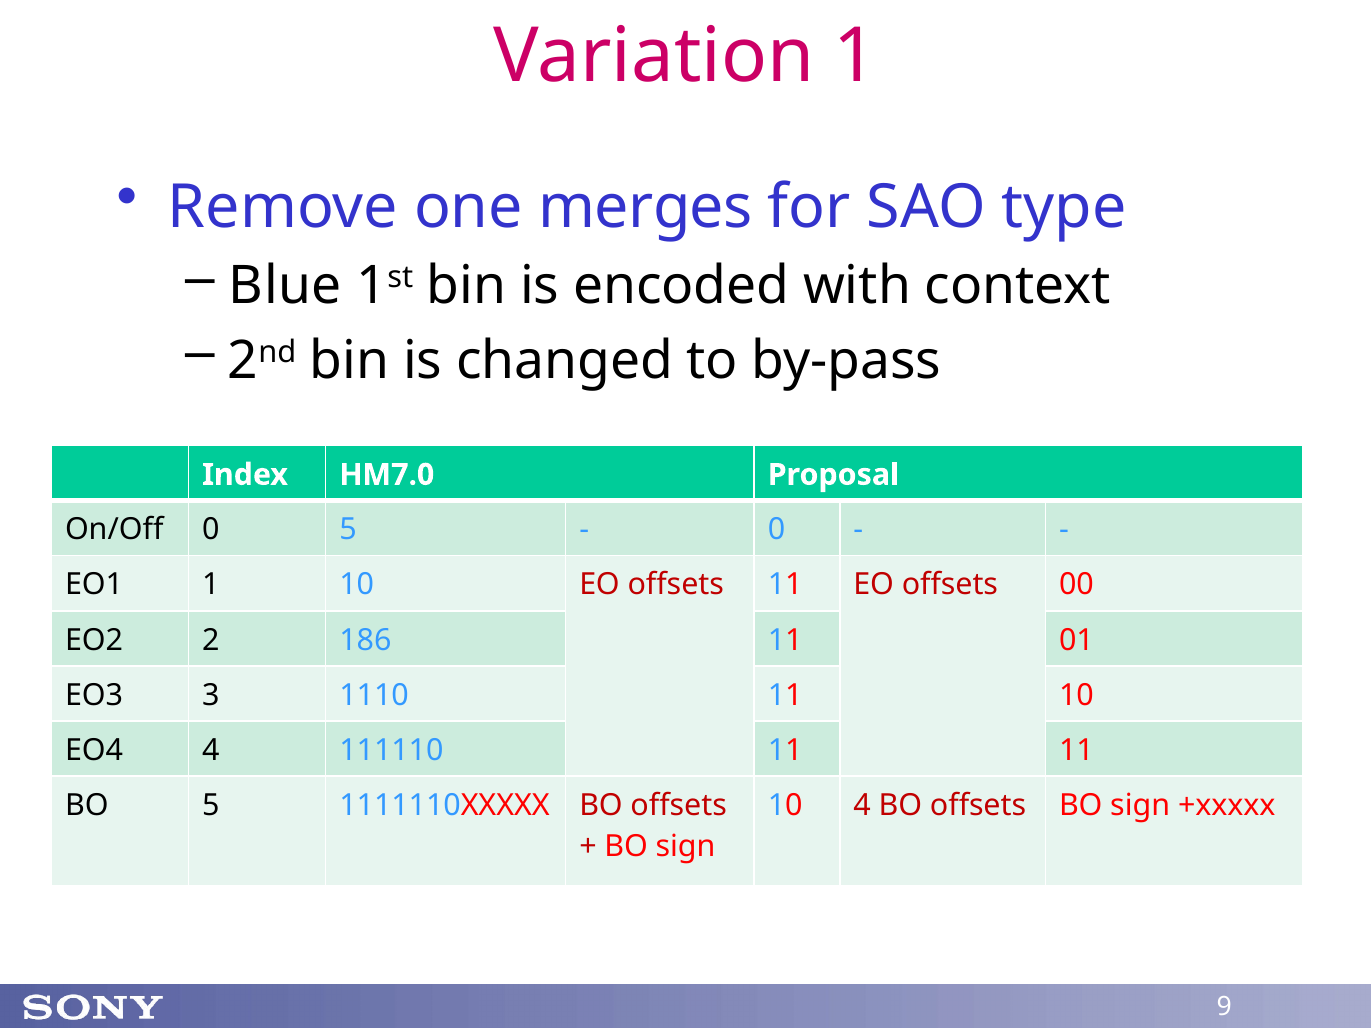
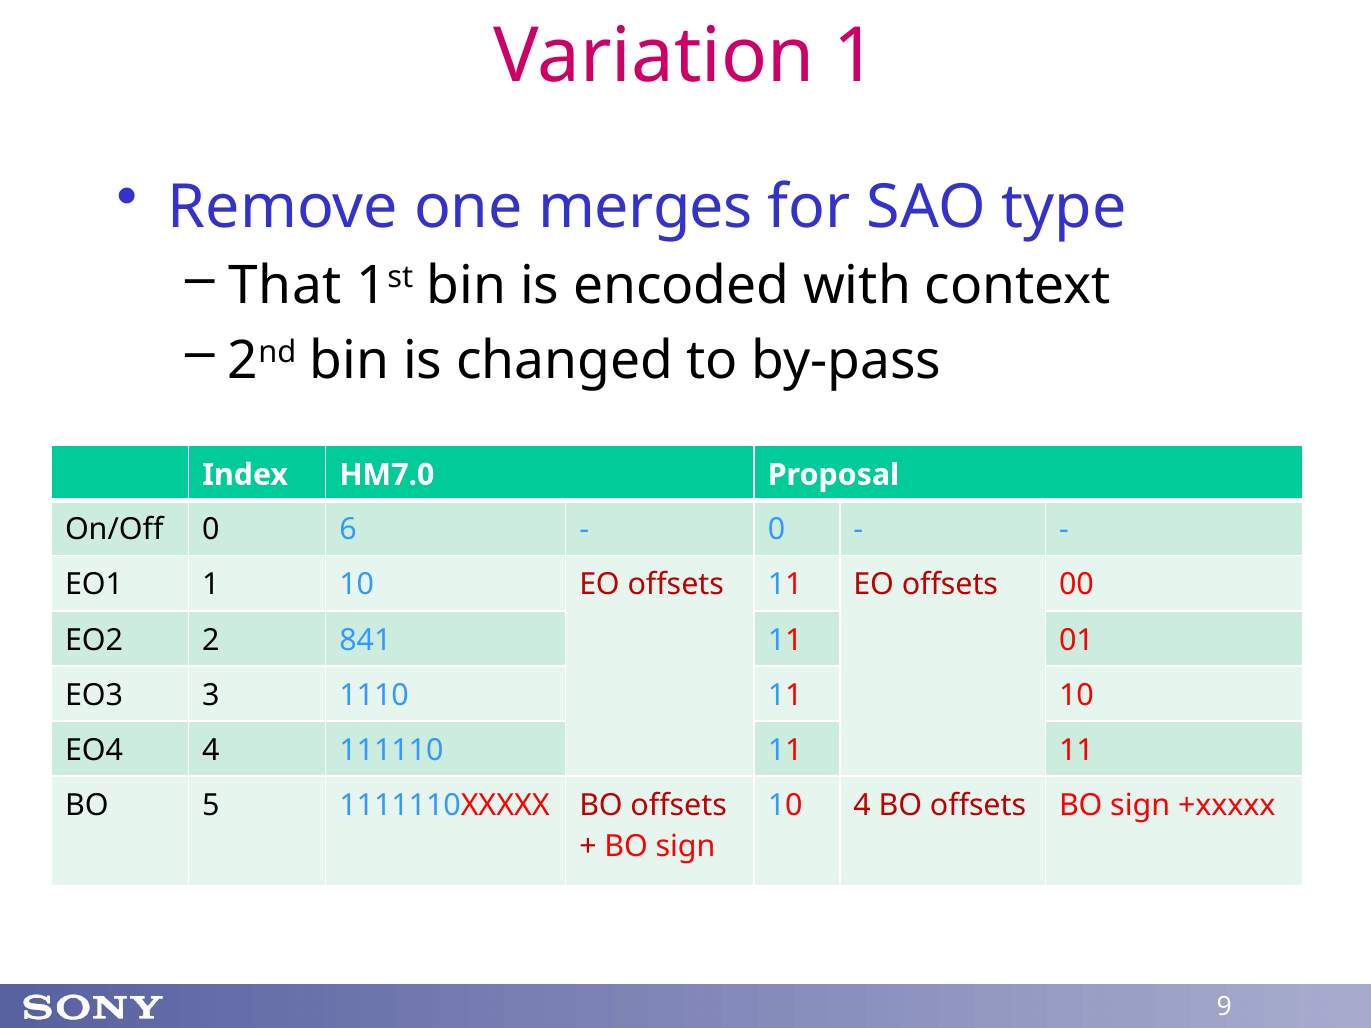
Blue: Blue -> That
0 5: 5 -> 6
186: 186 -> 841
